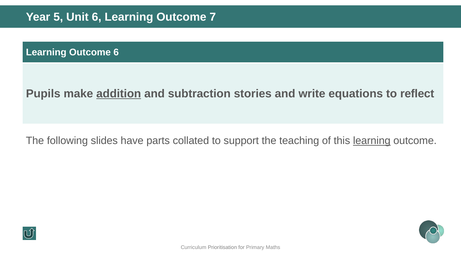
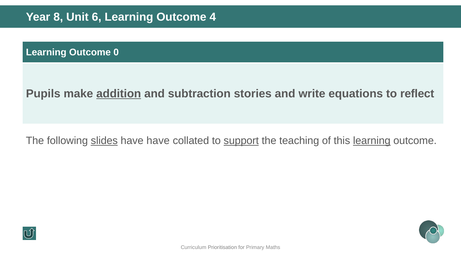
5: 5 -> 8
7: 7 -> 4
Outcome 6: 6 -> 0
slides underline: none -> present
have parts: parts -> have
support underline: none -> present
